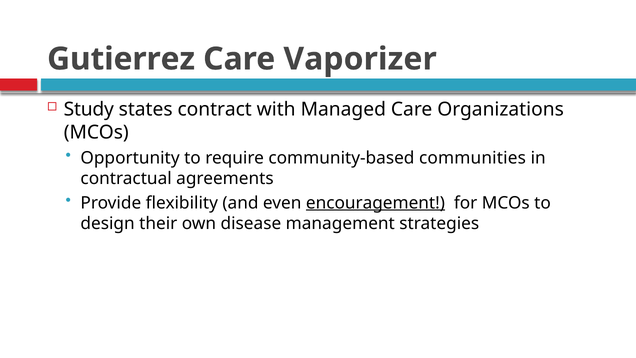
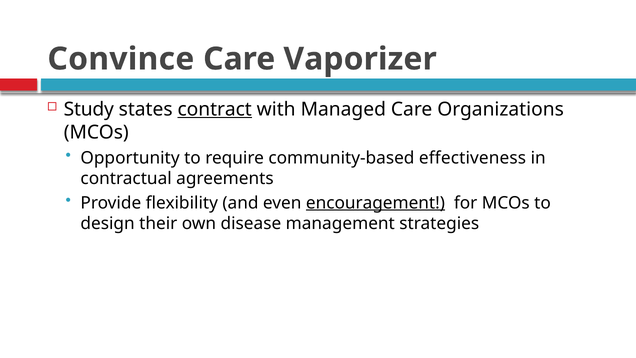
Gutierrez: Gutierrez -> Convince
contract underline: none -> present
communities: communities -> effectiveness
